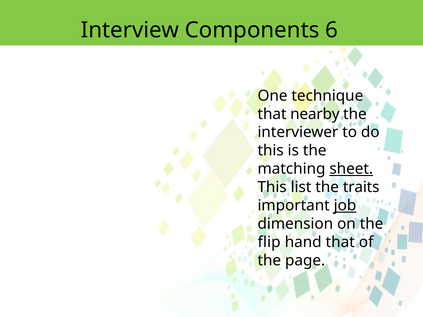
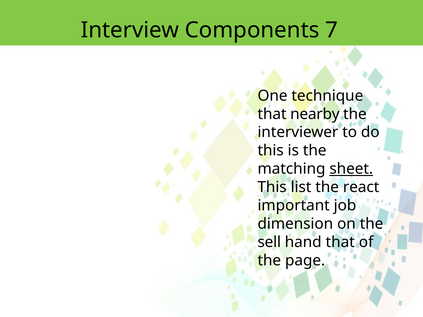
6: 6 -> 7
traits: traits -> react
job underline: present -> none
flip: flip -> sell
